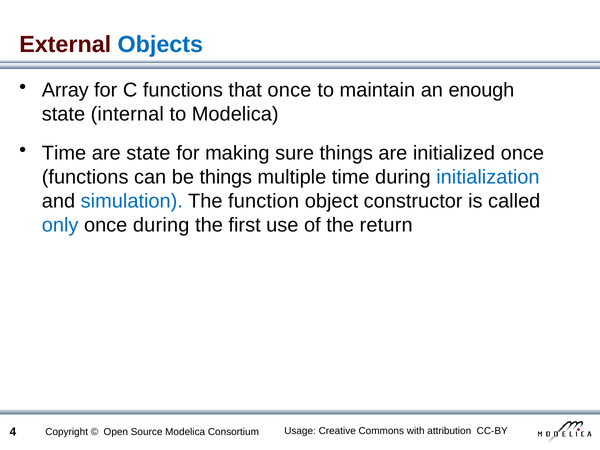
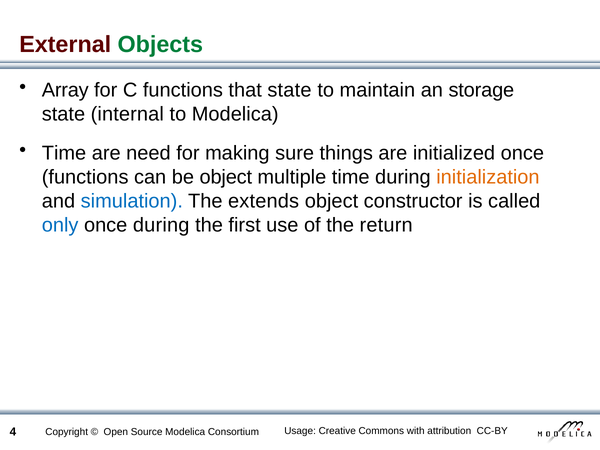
Objects colour: blue -> green
that once: once -> state
enough: enough -> storage
are state: state -> need
be things: things -> object
initialization colour: blue -> orange
function: function -> extends
